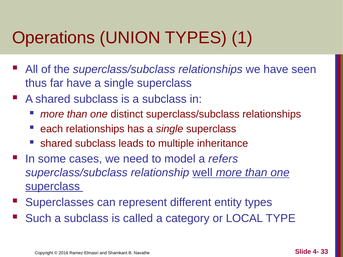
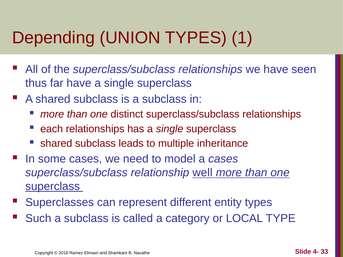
Operations: Operations -> Depending
a refers: refers -> cases
